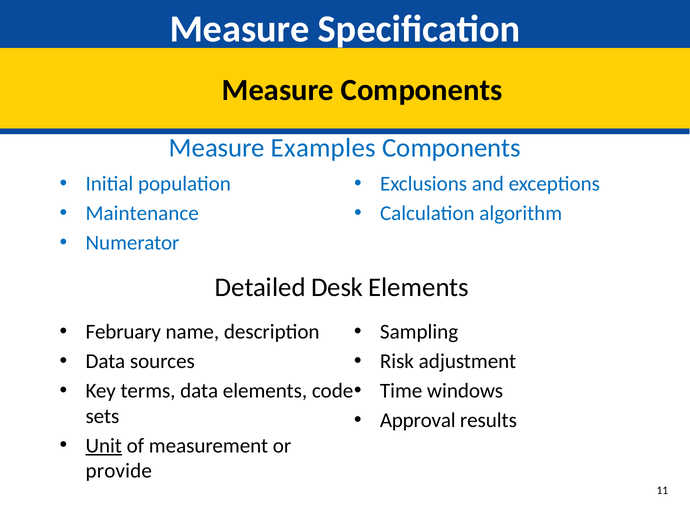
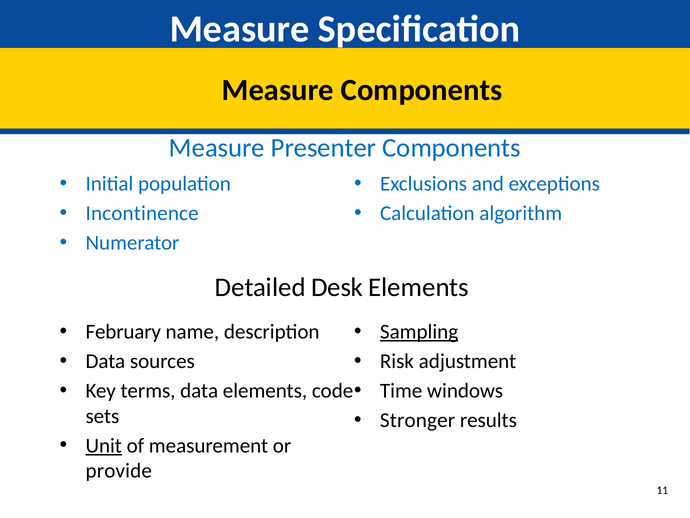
Examples: Examples -> Presenter
Maintenance: Maintenance -> Incontinence
Sampling underline: none -> present
Approval: Approval -> Stronger
